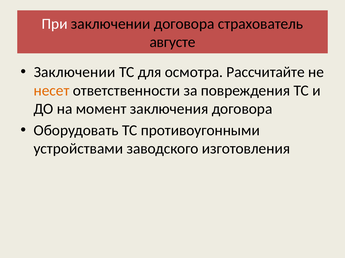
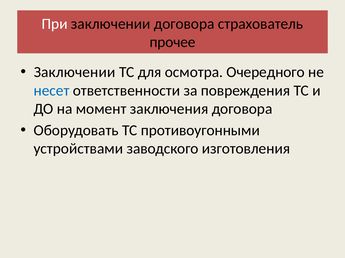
августе: августе -> прочее
Рассчитайте: Рассчитайте -> Очередного
несет colour: orange -> blue
